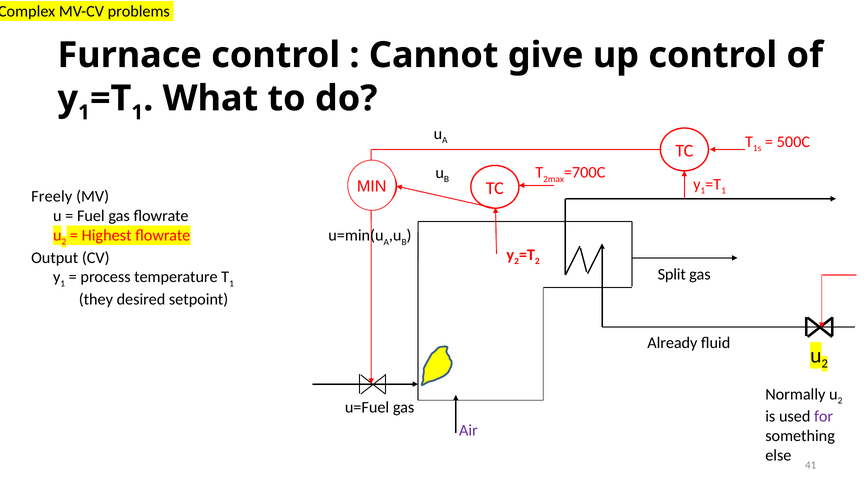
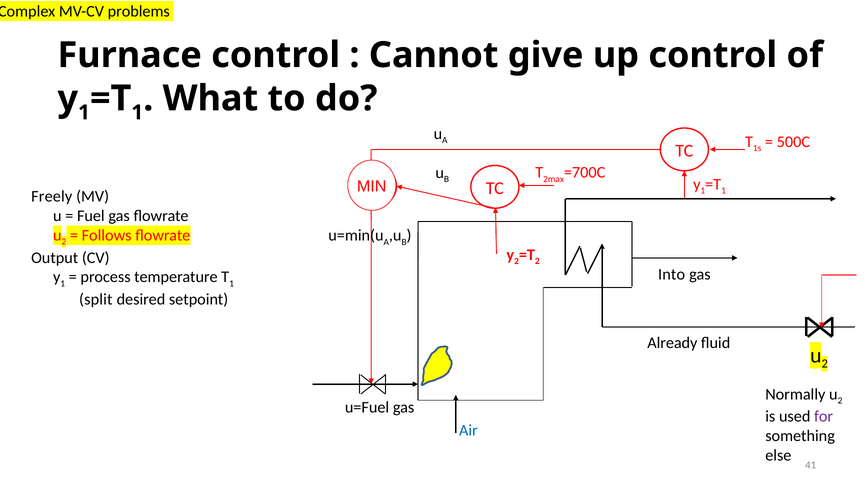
Highest: Highest -> Follows
Split: Split -> Into
they: they -> split
Air colour: purple -> blue
